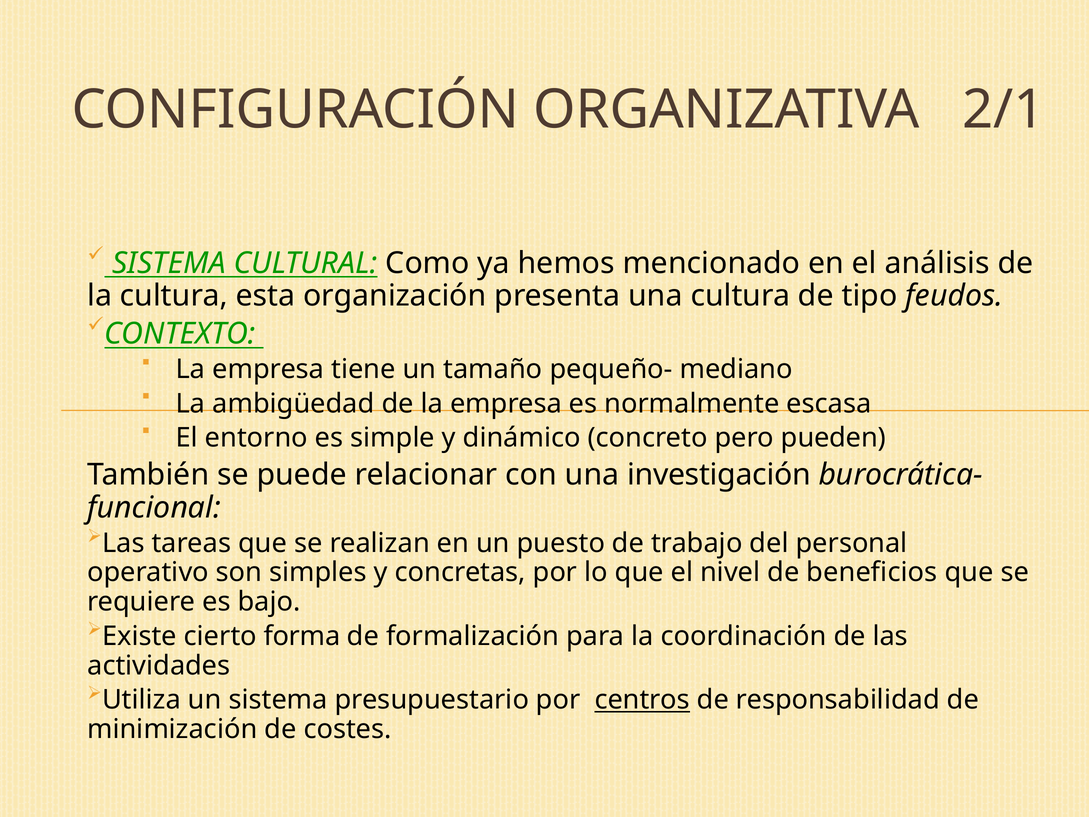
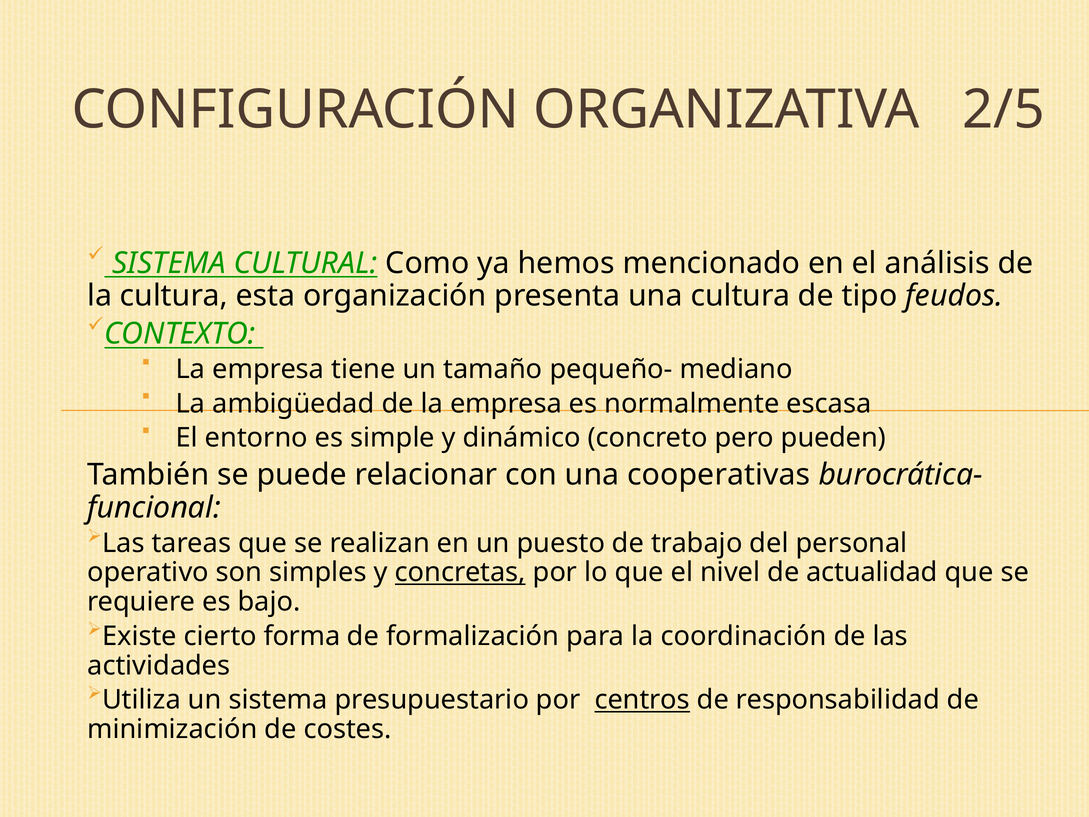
2/1: 2/1 -> 2/5
investigación: investigación -> cooperativas
concretas underline: none -> present
beneficios: beneficios -> actualidad
